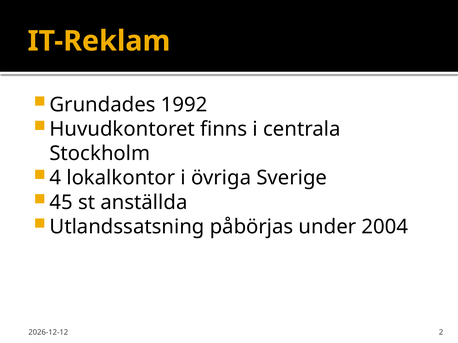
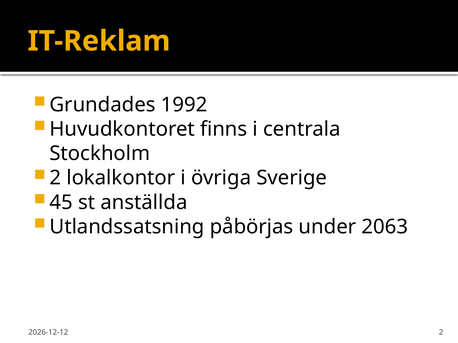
4 at (55, 178): 4 -> 2
2004: 2004 -> 2063
